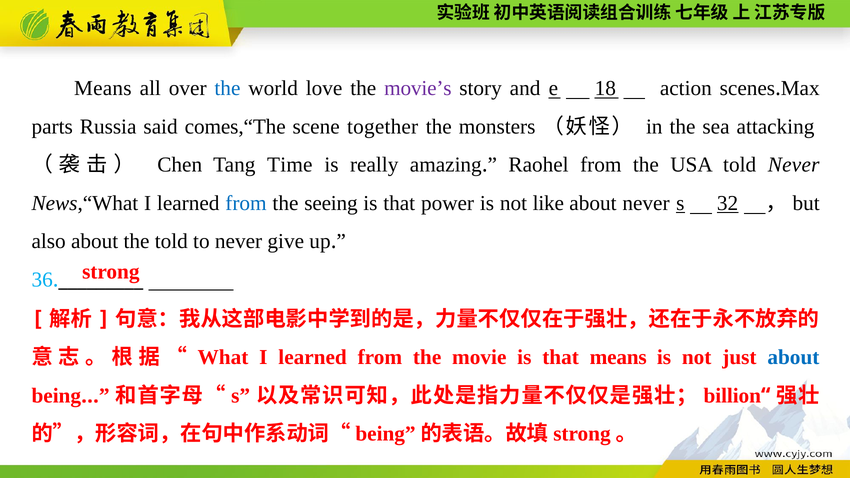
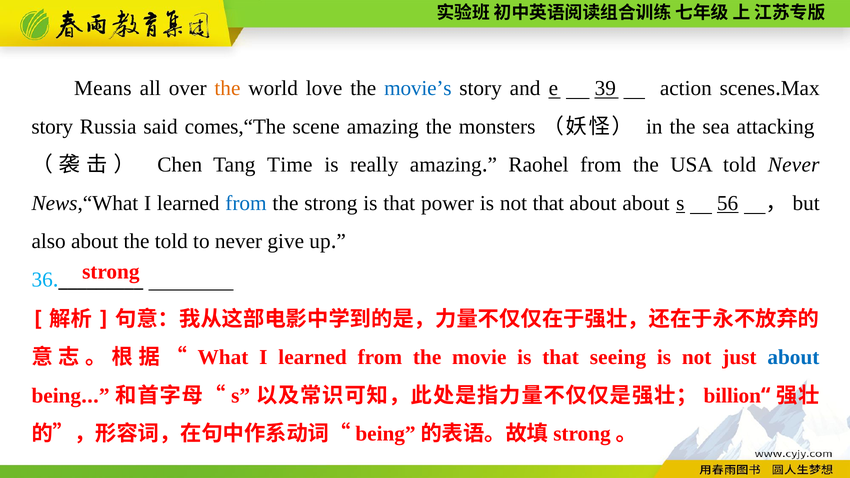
the at (227, 89) colour: blue -> orange
movie’s colour: purple -> blue
18: 18 -> 39
parts at (52, 127): parts -> story
scene together: together -> amazing
the seeing: seeing -> strong
not like: like -> that
about never: never -> about
32: 32 -> 56
that means: means -> seeing
